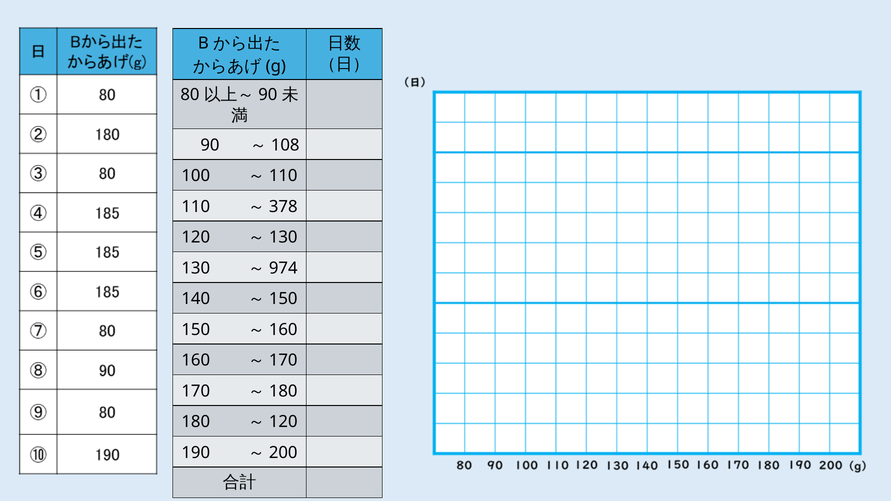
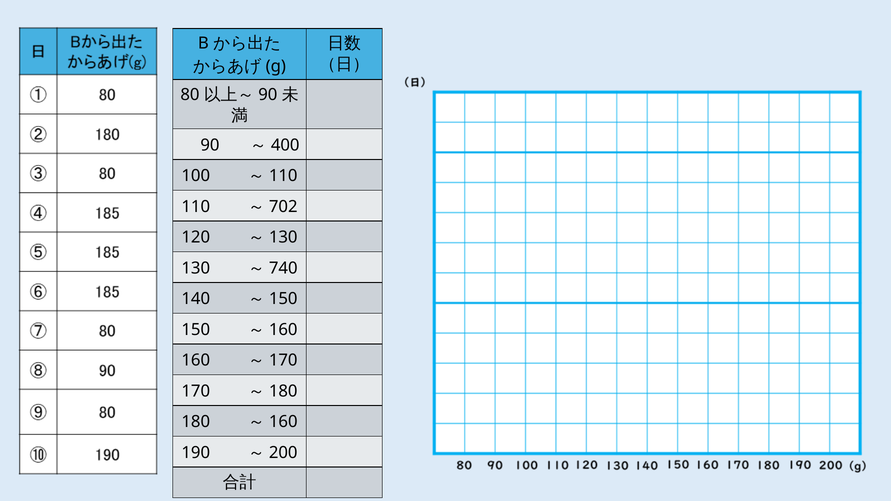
108: 108 -> 400
378: 378 -> 702
974: 974 -> 740
120 at (283, 422): 120 -> 160
